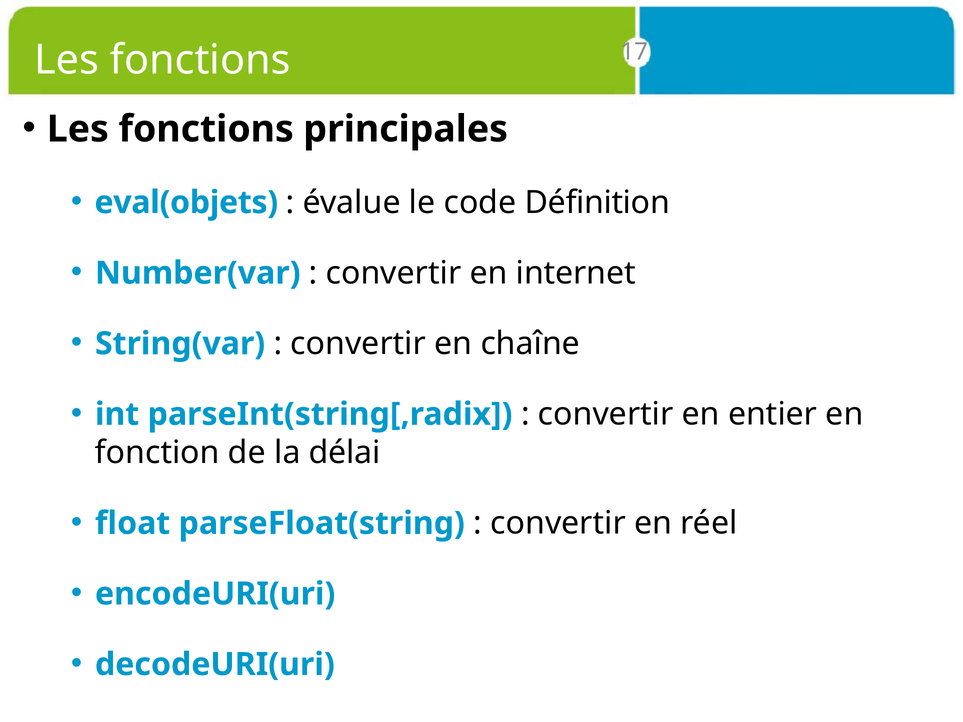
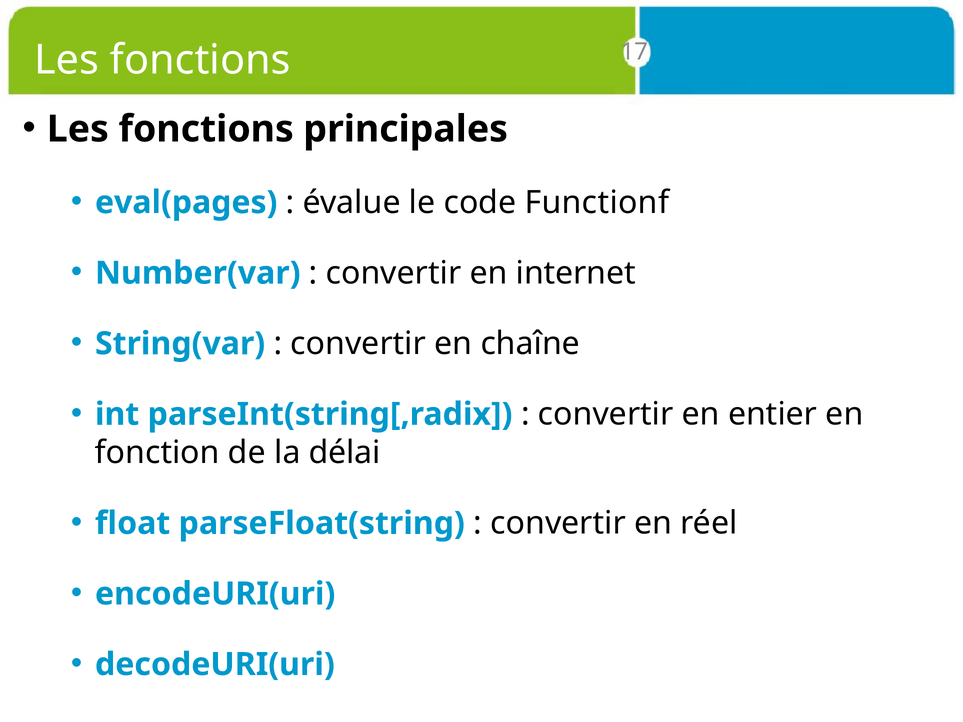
eval(objets: eval(objets -> eval(pages
Définition: Définition -> Functionf
